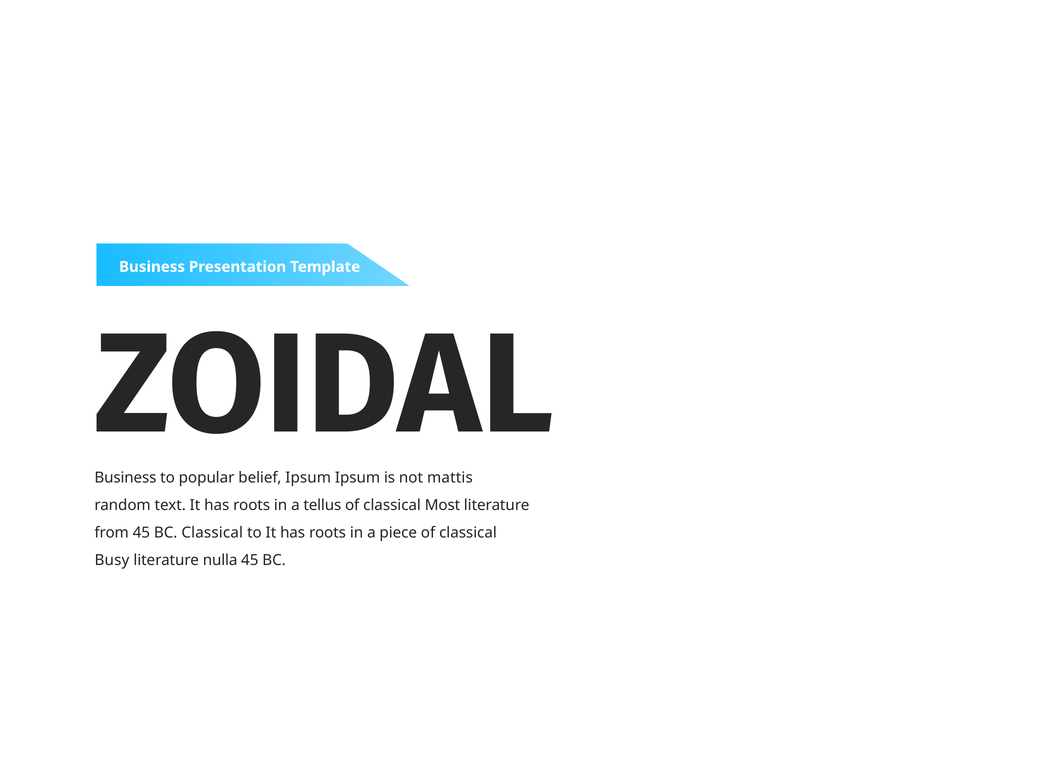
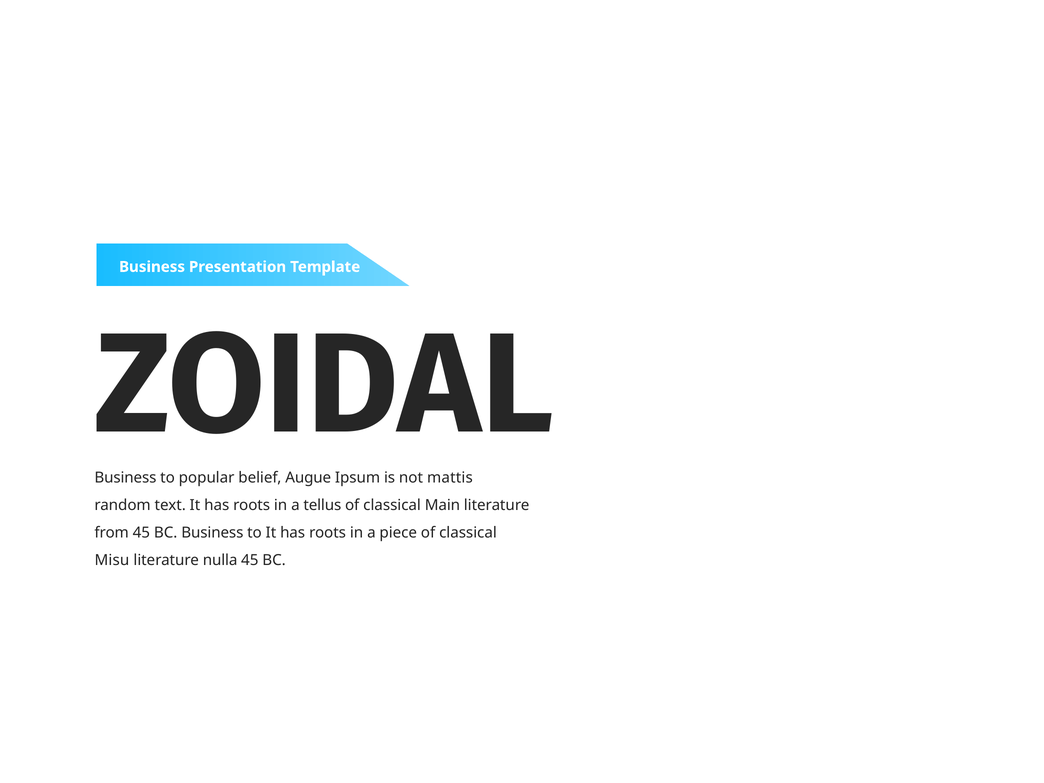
belief Ipsum: Ipsum -> Augue
Most: Most -> Main
BC Classical: Classical -> Business
Busy: Busy -> Misu
